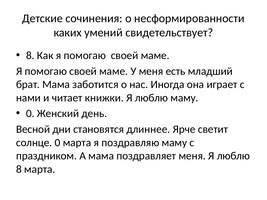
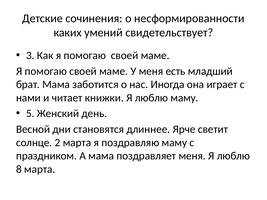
8 at (30, 56): 8 -> 3
0 at (30, 114): 0 -> 5
солнце 0: 0 -> 2
